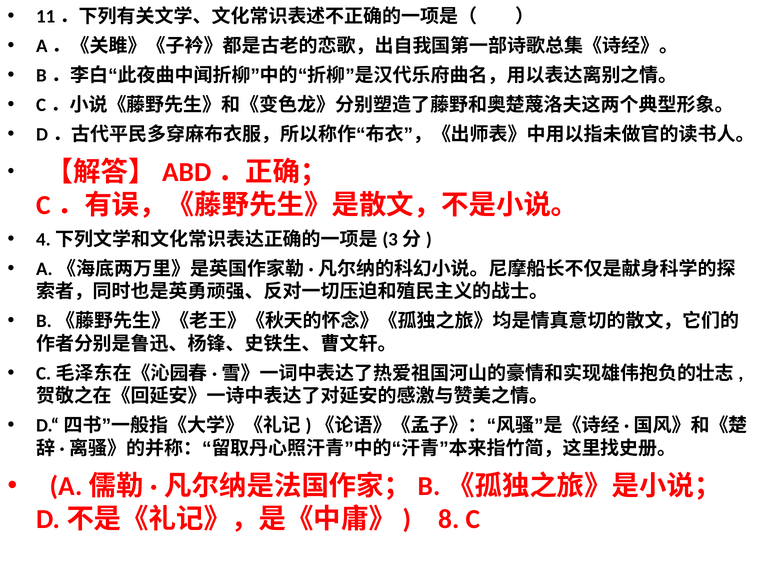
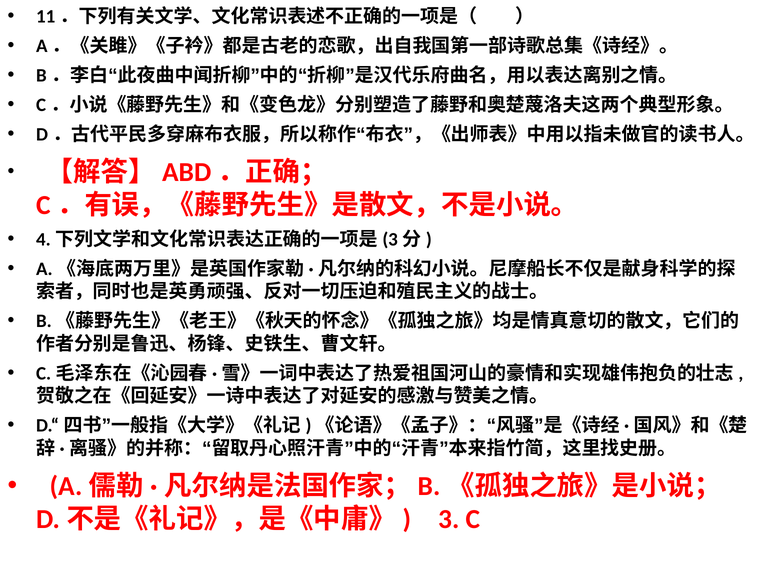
8: 8 -> 3
